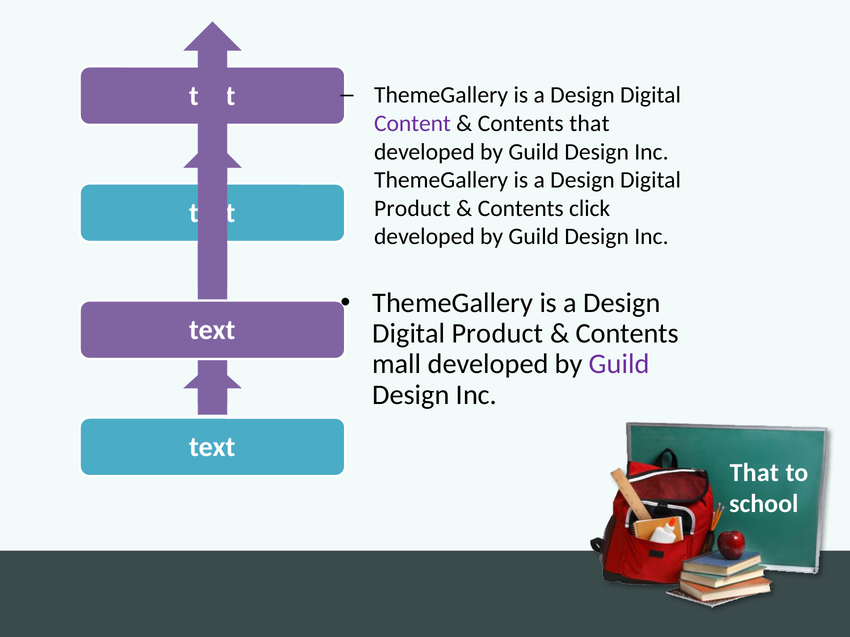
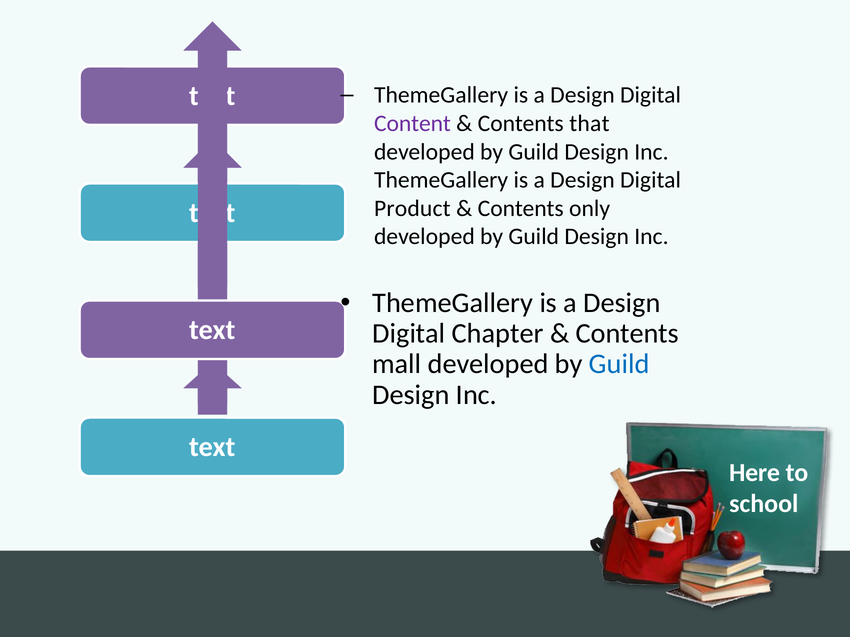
click: click -> only
Product at (498, 334): Product -> Chapter
Guild at (619, 364) colour: purple -> blue
That at (754, 473): That -> Here
